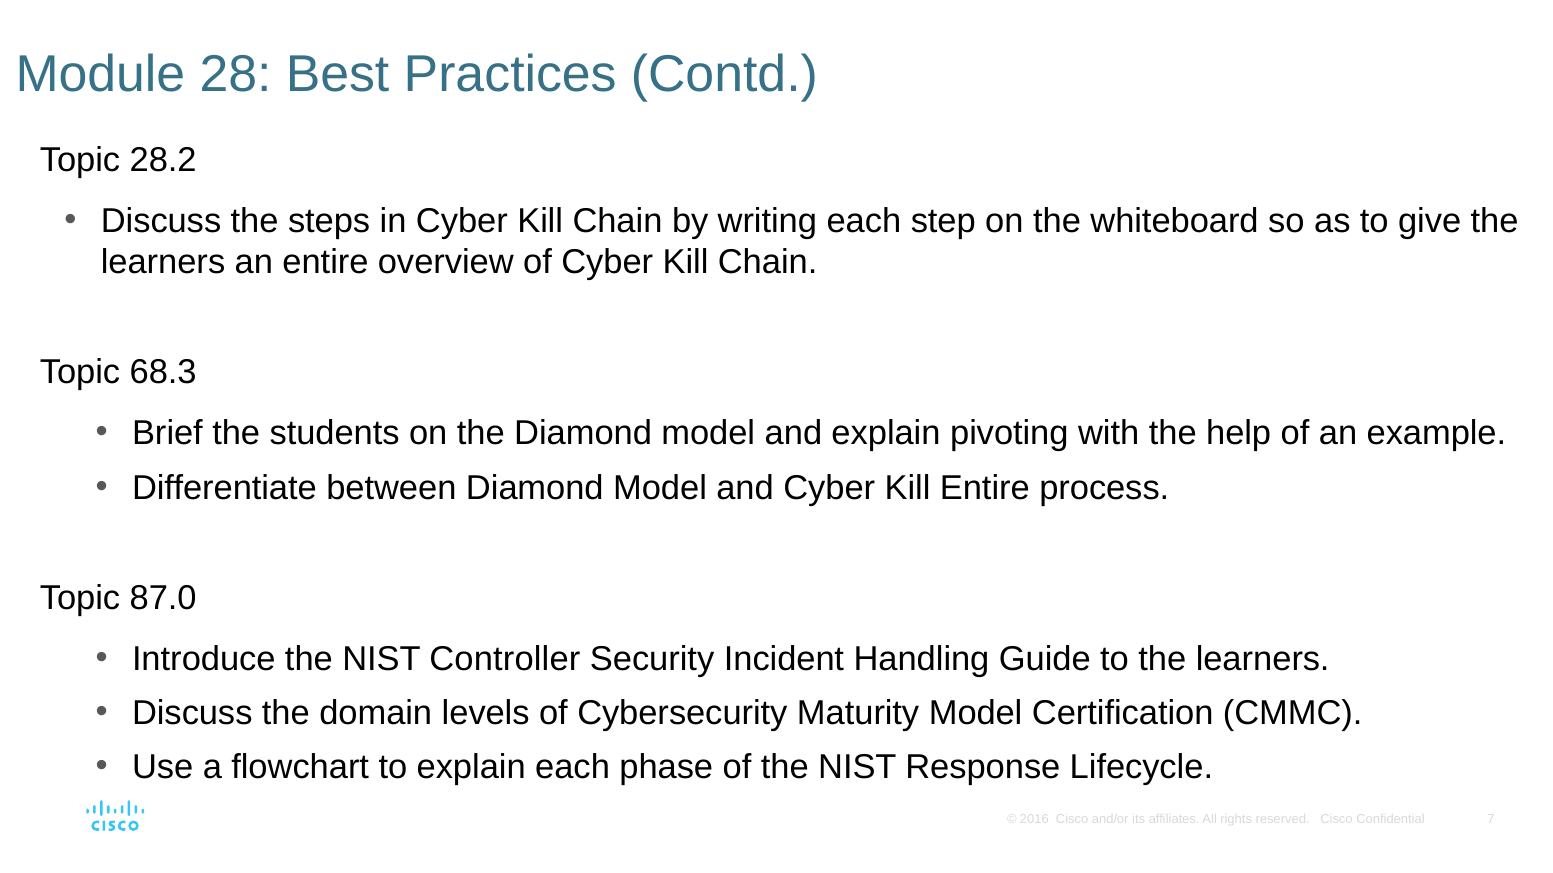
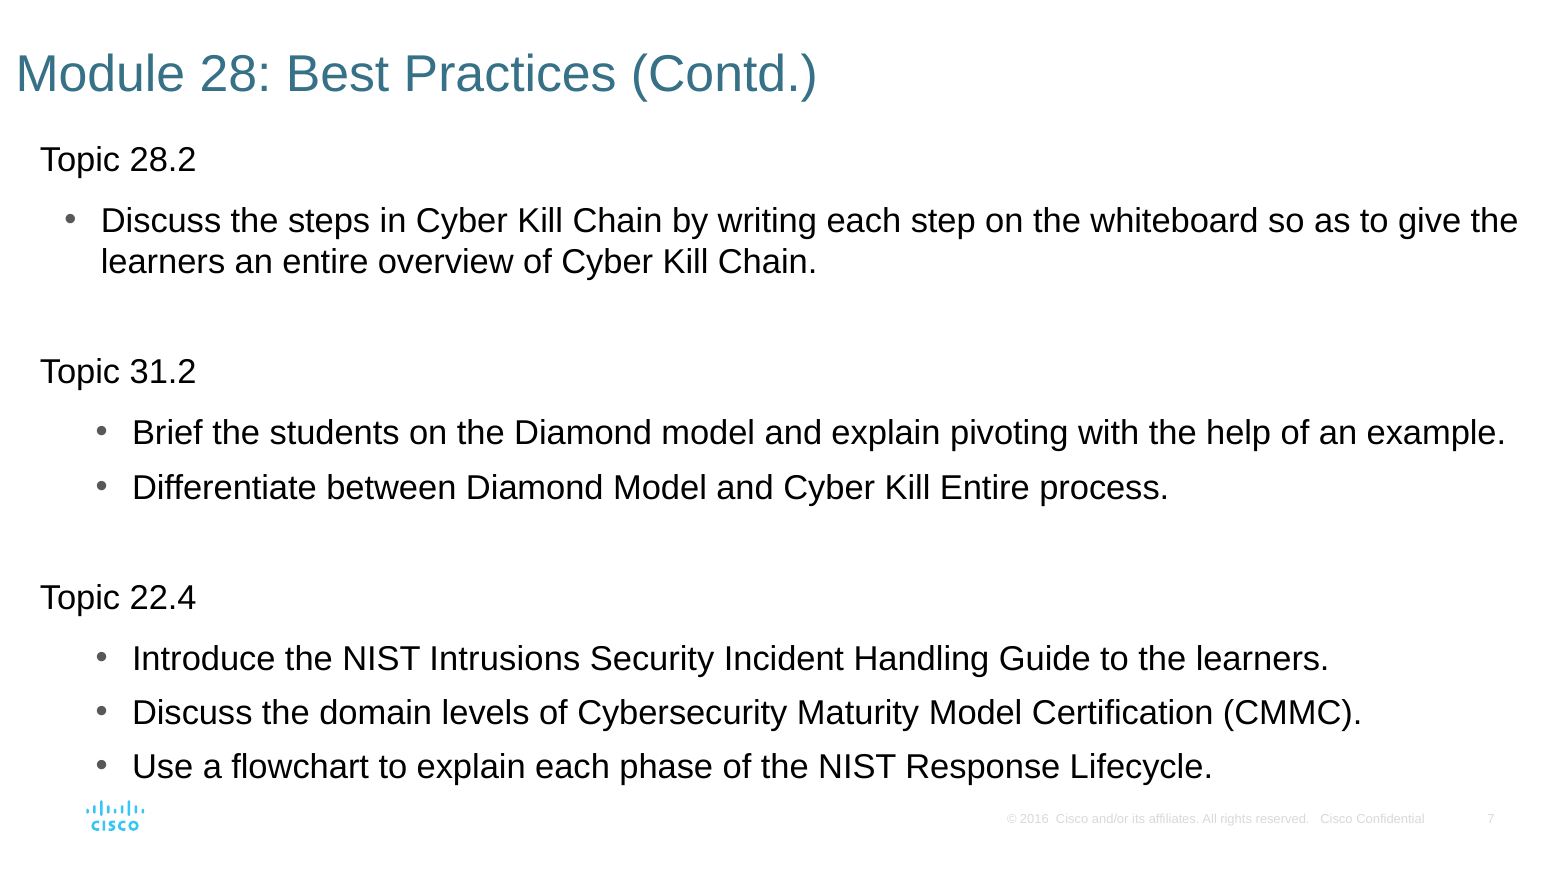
68.3: 68.3 -> 31.2
87.0: 87.0 -> 22.4
Controller: Controller -> Intrusions
